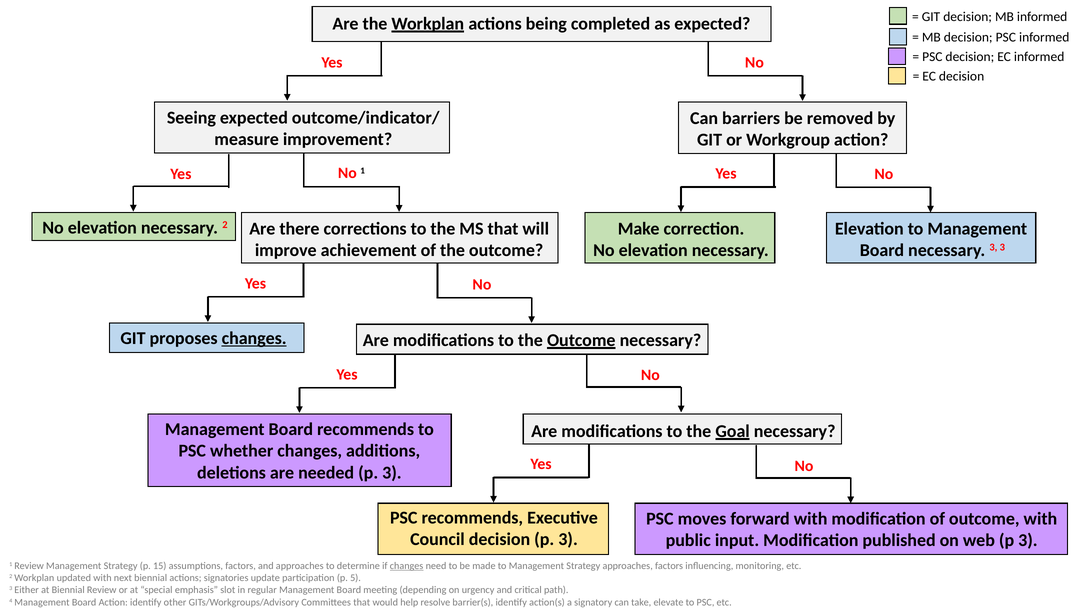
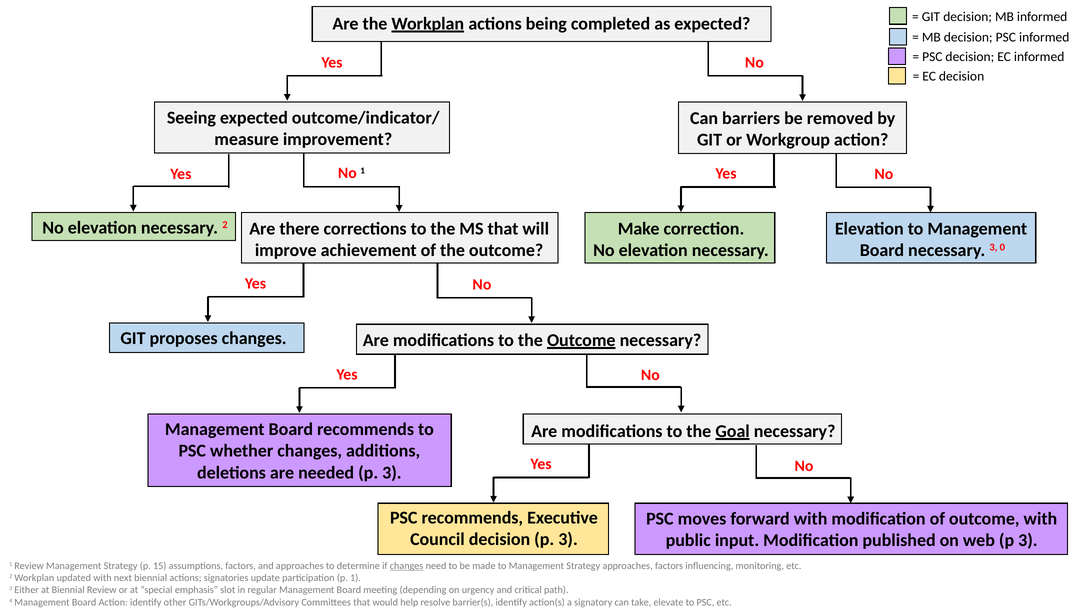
3 3: 3 -> 0
changes at (254, 338) underline: present -> none
p 5: 5 -> 1
